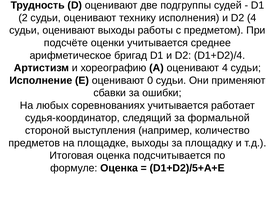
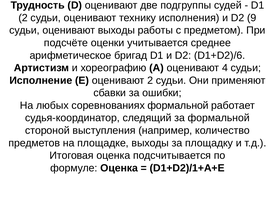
D2 4: 4 -> 9
D1+D2)/4: D1+D2)/4 -> D1+D2)/6
оценивают 0: 0 -> 2
соревнованиях учитывается: учитывается -> формальной
D1+D2)/5+A+E: D1+D2)/5+A+E -> D1+D2)/1+A+E
